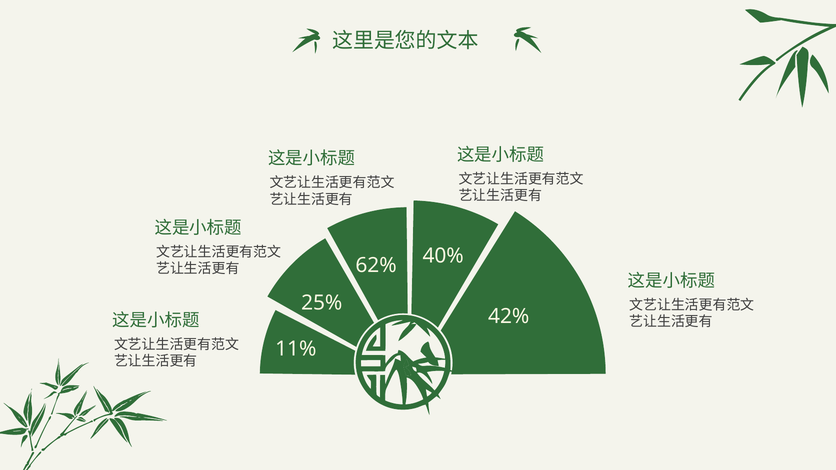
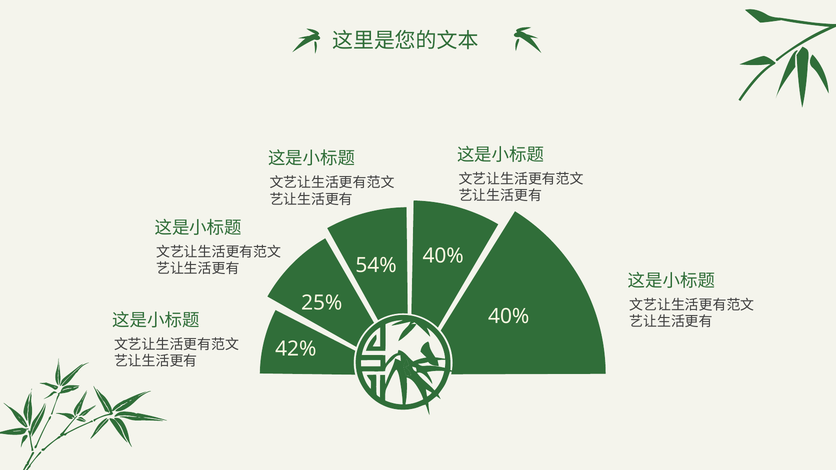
62%: 62% -> 54%
42% at (509, 317): 42% -> 40%
11%: 11% -> 42%
